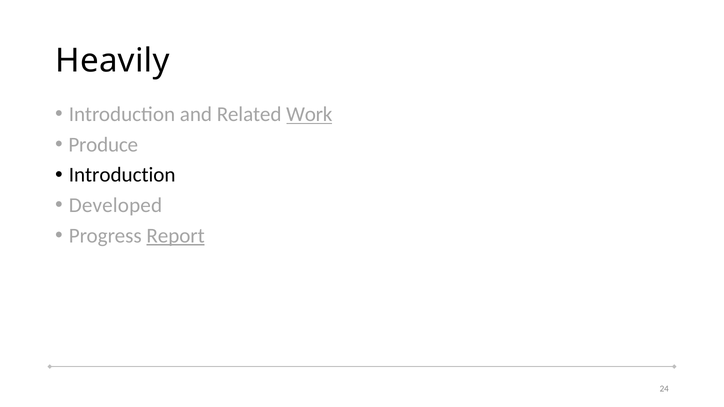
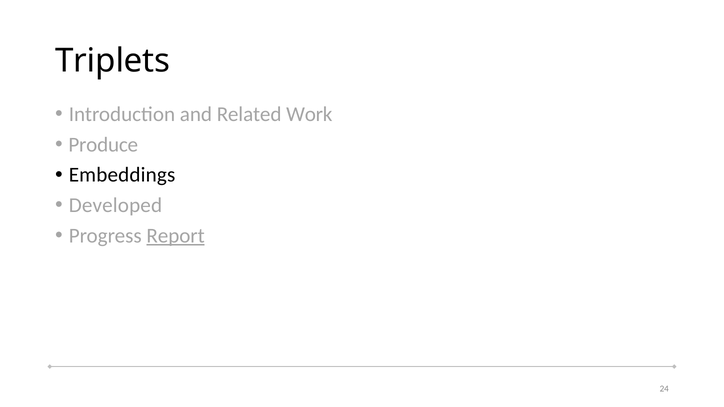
Heavily: Heavily -> Triplets
Work underline: present -> none
Introduction at (122, 175): Introduction -> Embeddings
